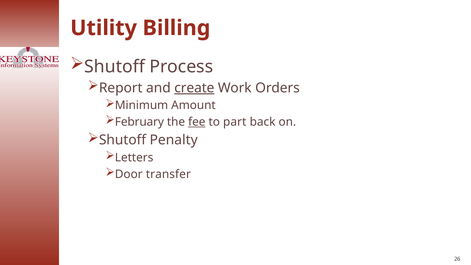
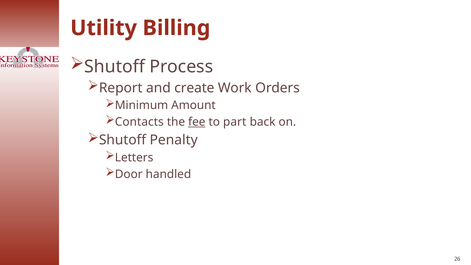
create underline: present -> none
February: February -> Contacts
transfer: transfer -> handled
